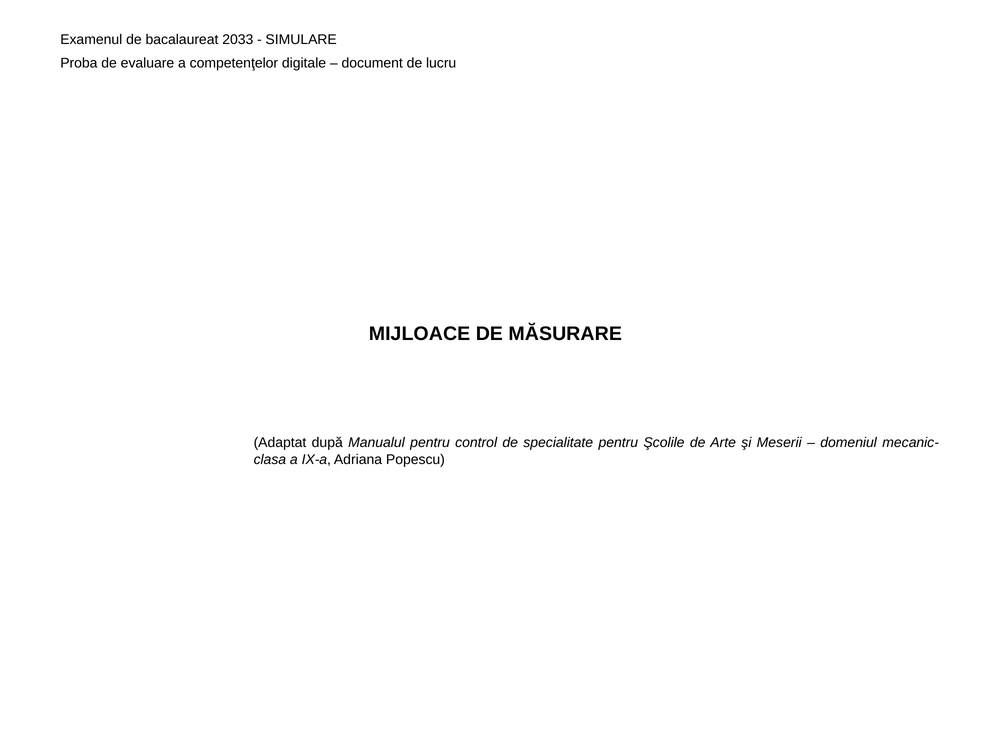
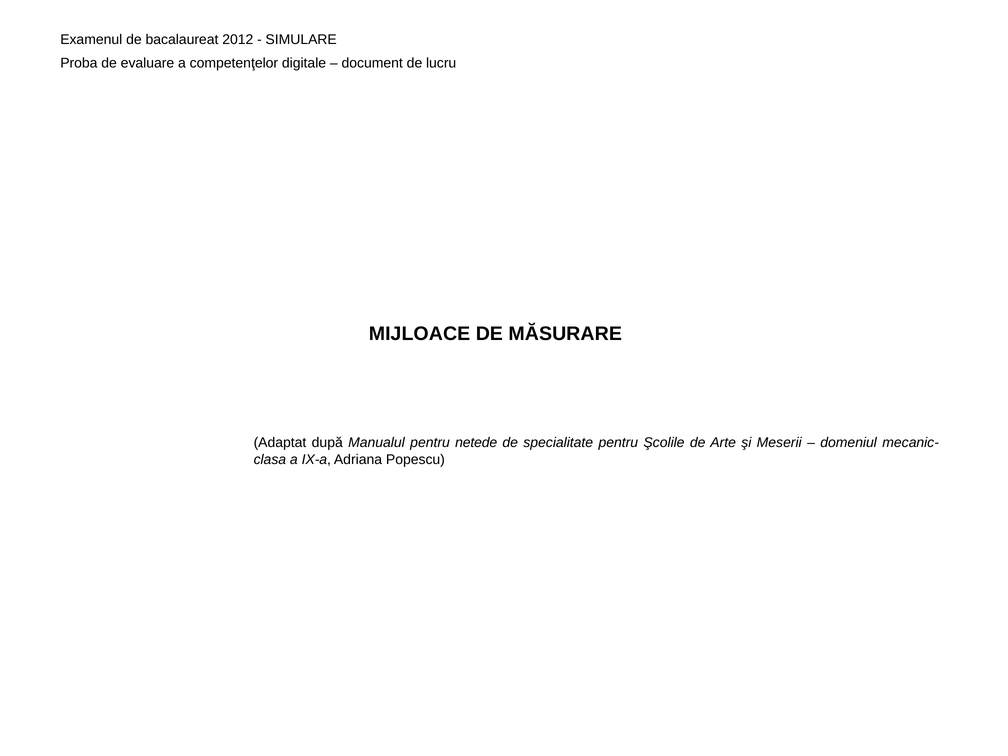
2033: 2033 -> 2012
control: control -> netede
